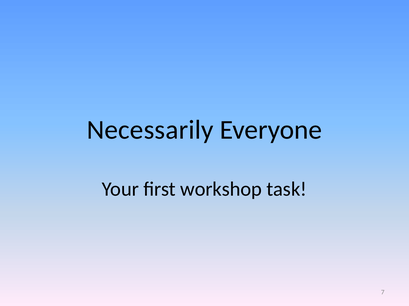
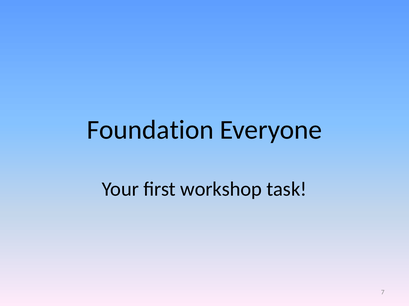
Necessarily: Necessarily -> Foundation
